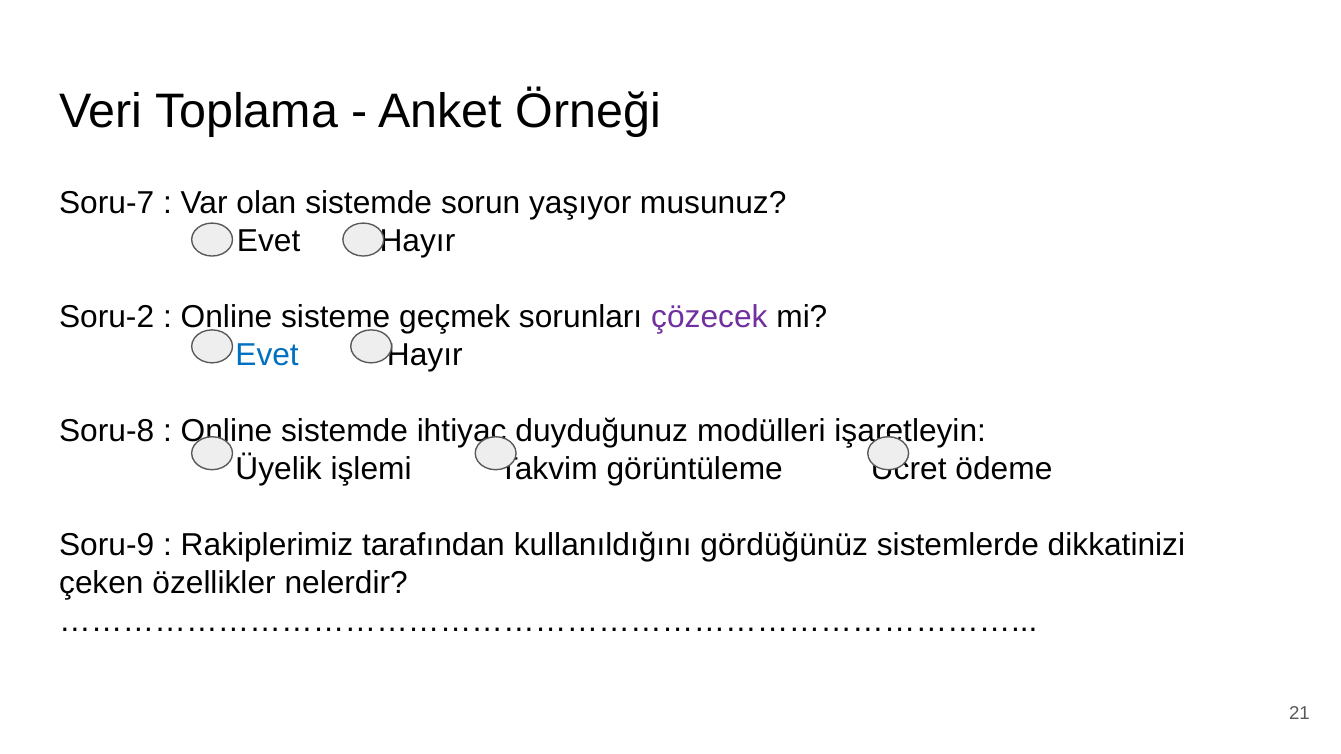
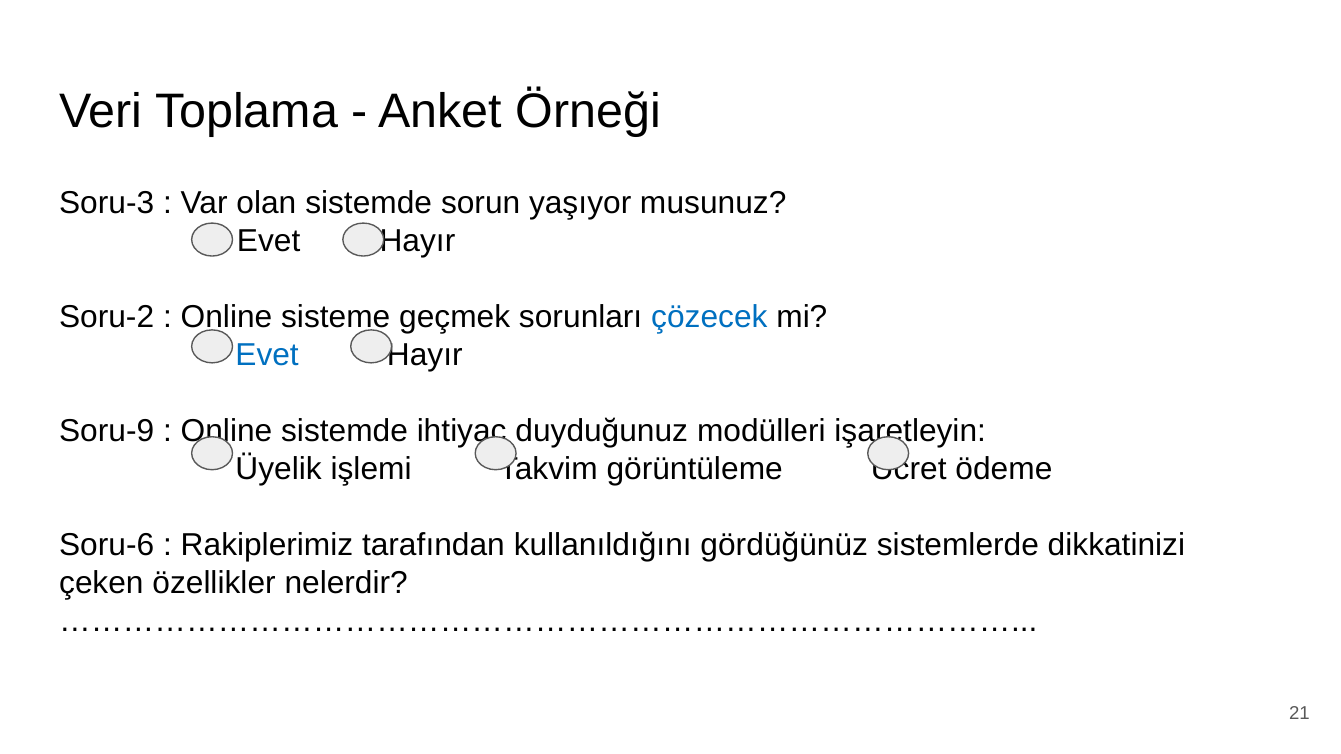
Soru-7: Soru-7 -> Soru-3
çözecek colour: purple -> blue
Soru-8: Soru-8 -> Soru-9
Soru-9: Soru-9 -> Soru-6
